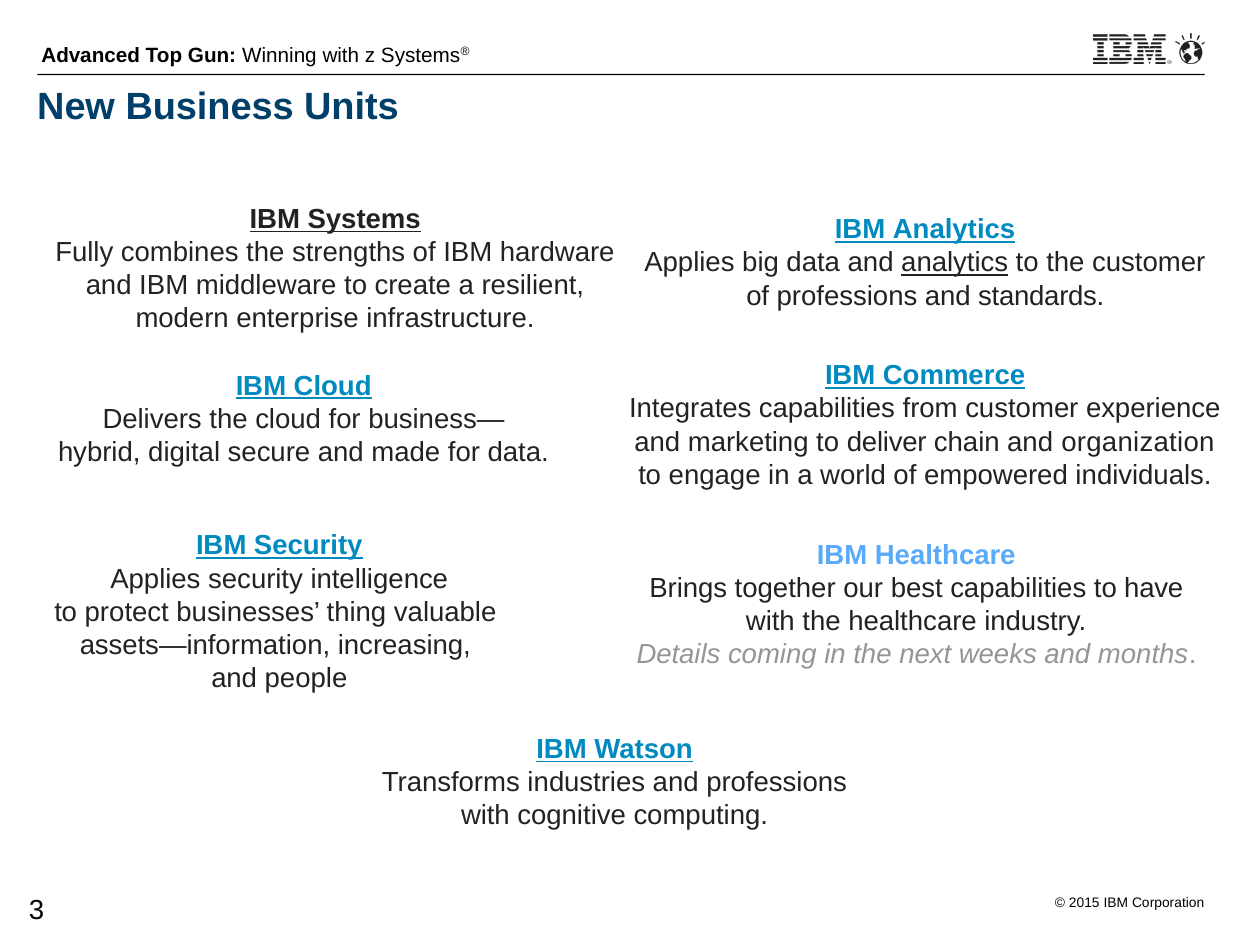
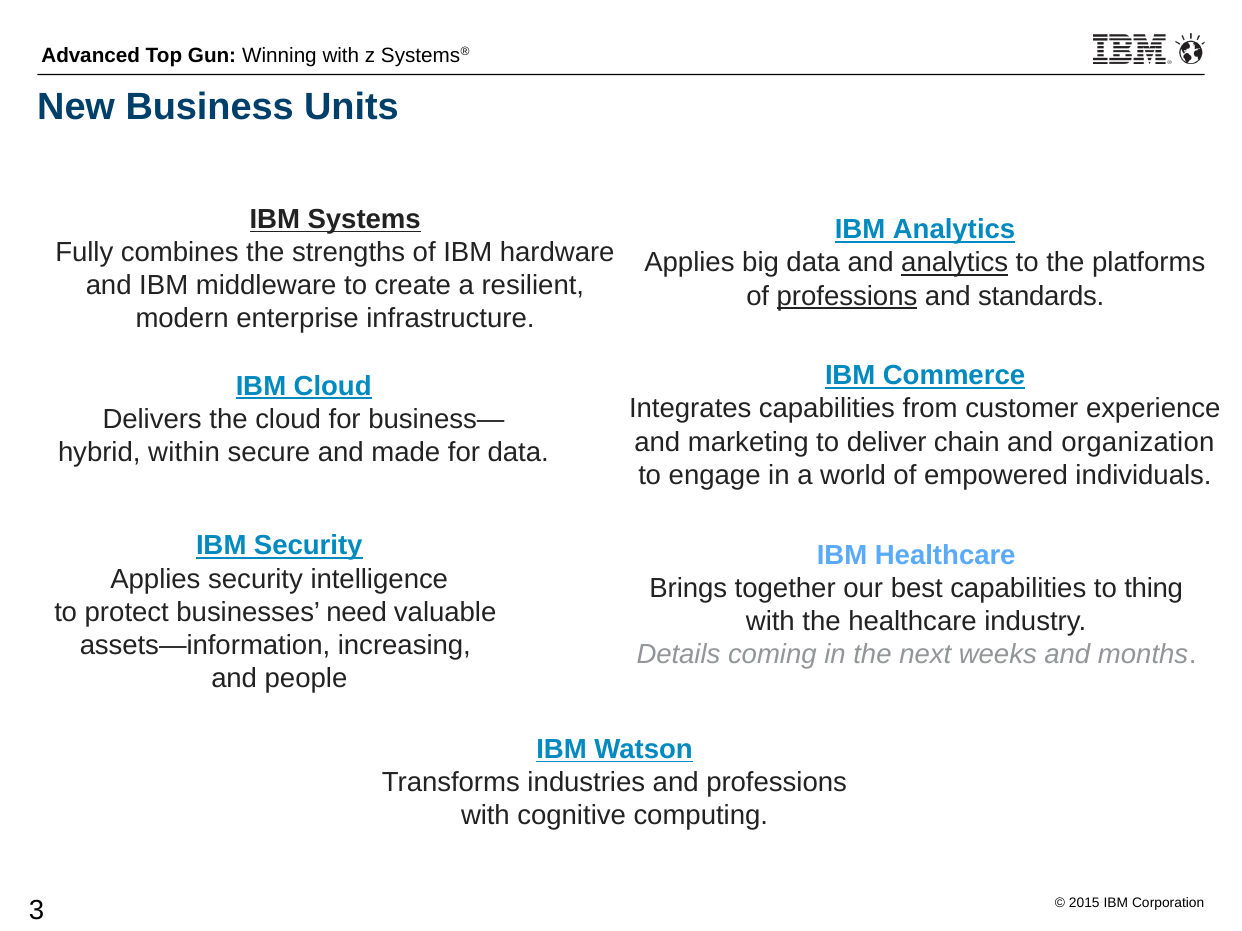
the customer: customer -> platforms
professions at (847, 296) underline: none -> present
digital: digital -> within
have: have -> thing
thing: thing -> need
